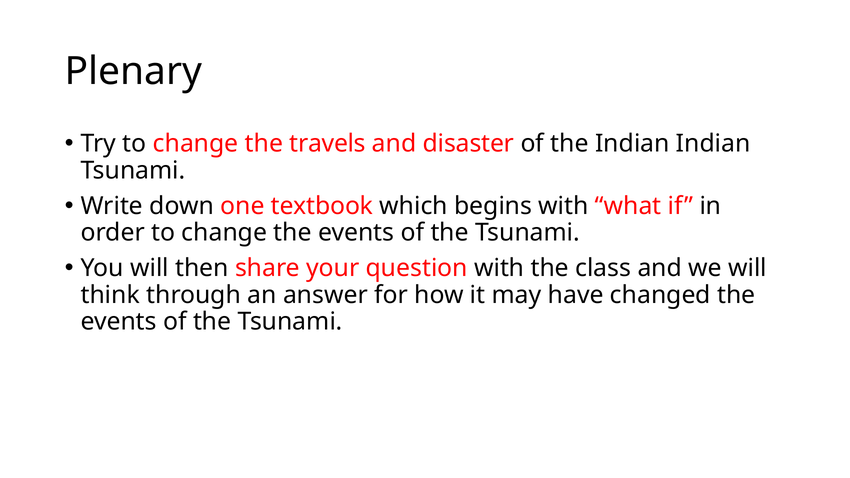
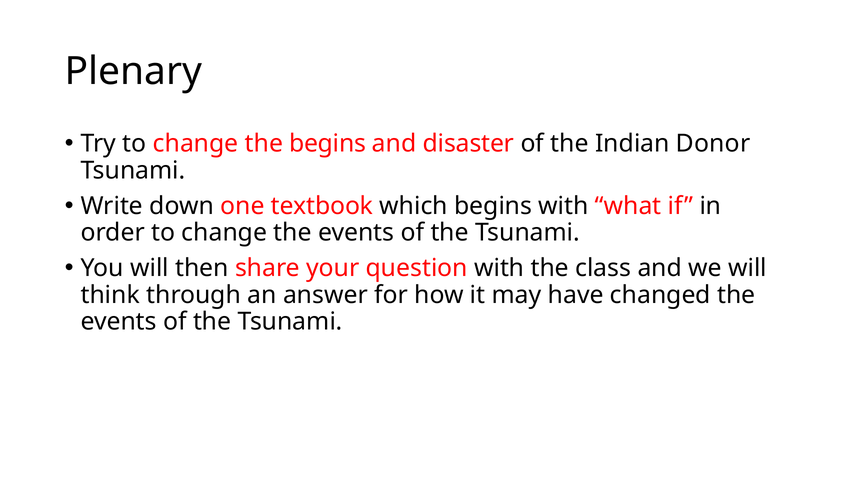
the travels: travels -> begins
Indian Indian: Indian -> Donor
